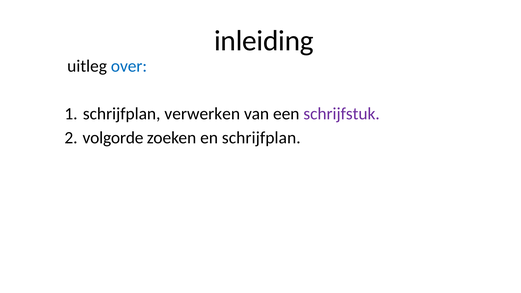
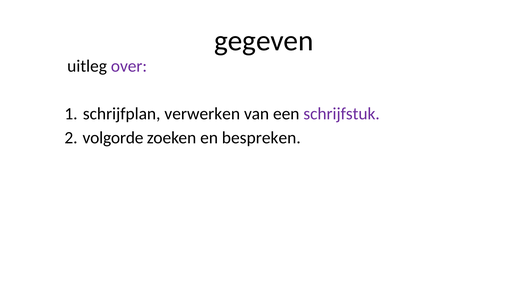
inleiding: inleiding -> gegeven
over colour: blue -> purple
en schrijfplan: schrijfplan -> bespreken
